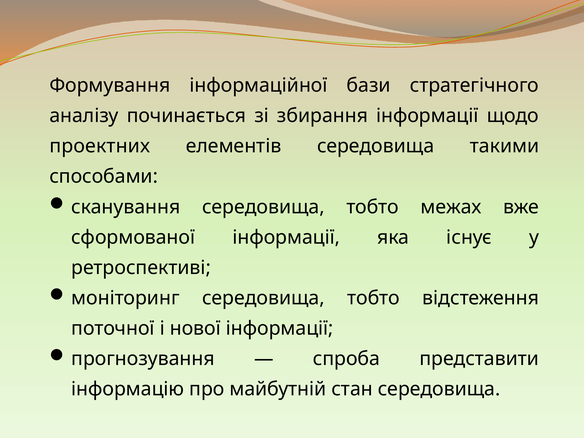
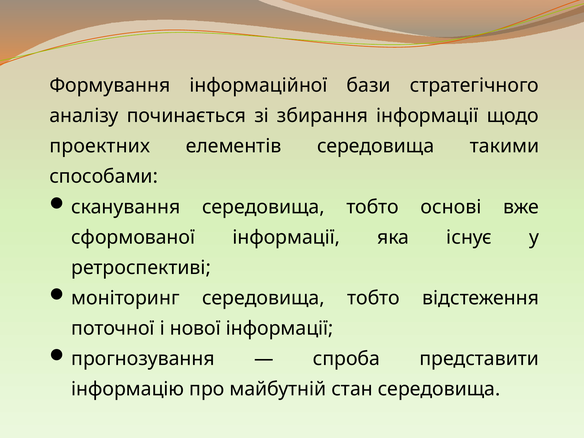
межах: межах -> основі
